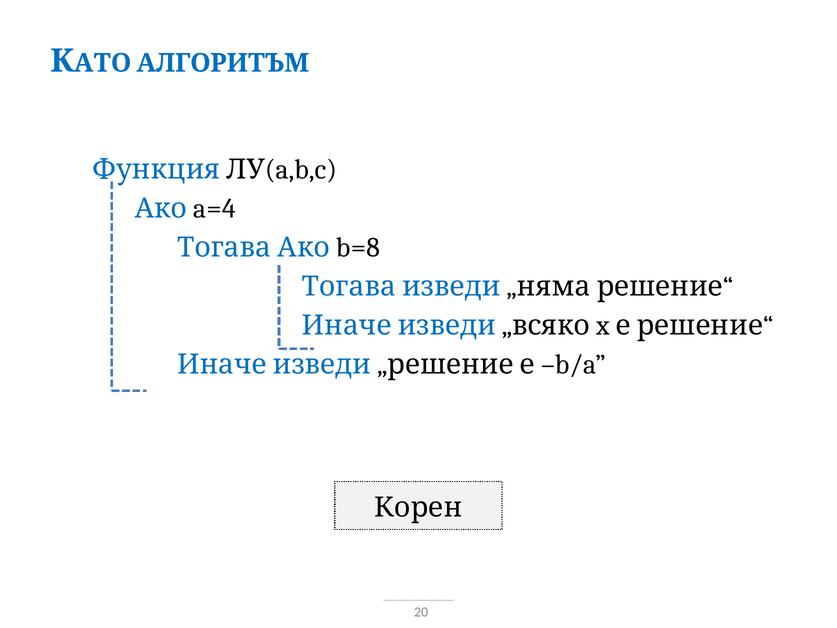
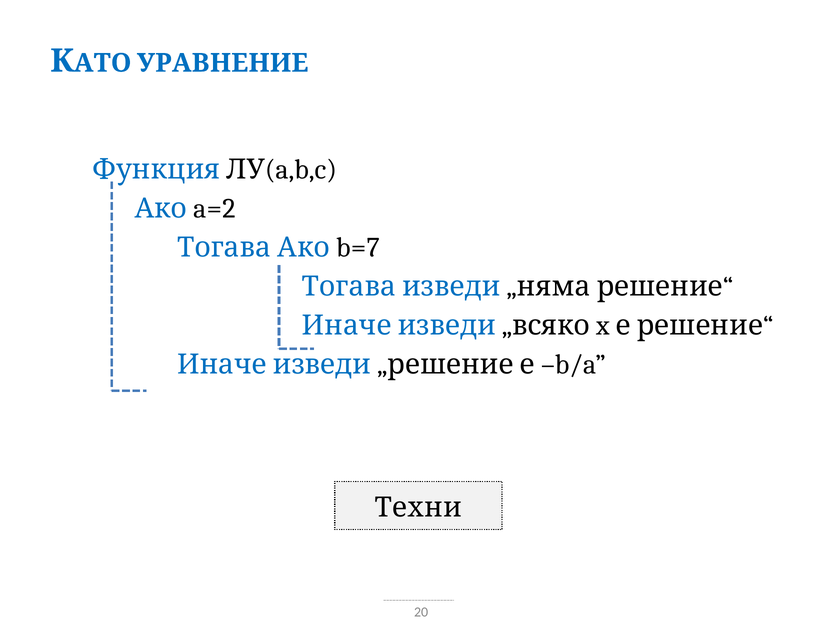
АЛГОРИТЪМ: АЛГОРИТЪМ -> УРАВНЕНИЕ
a=4: a=4 -> a=2
b=8: b=8 -> b=7
Корен: Корен -> Техни
